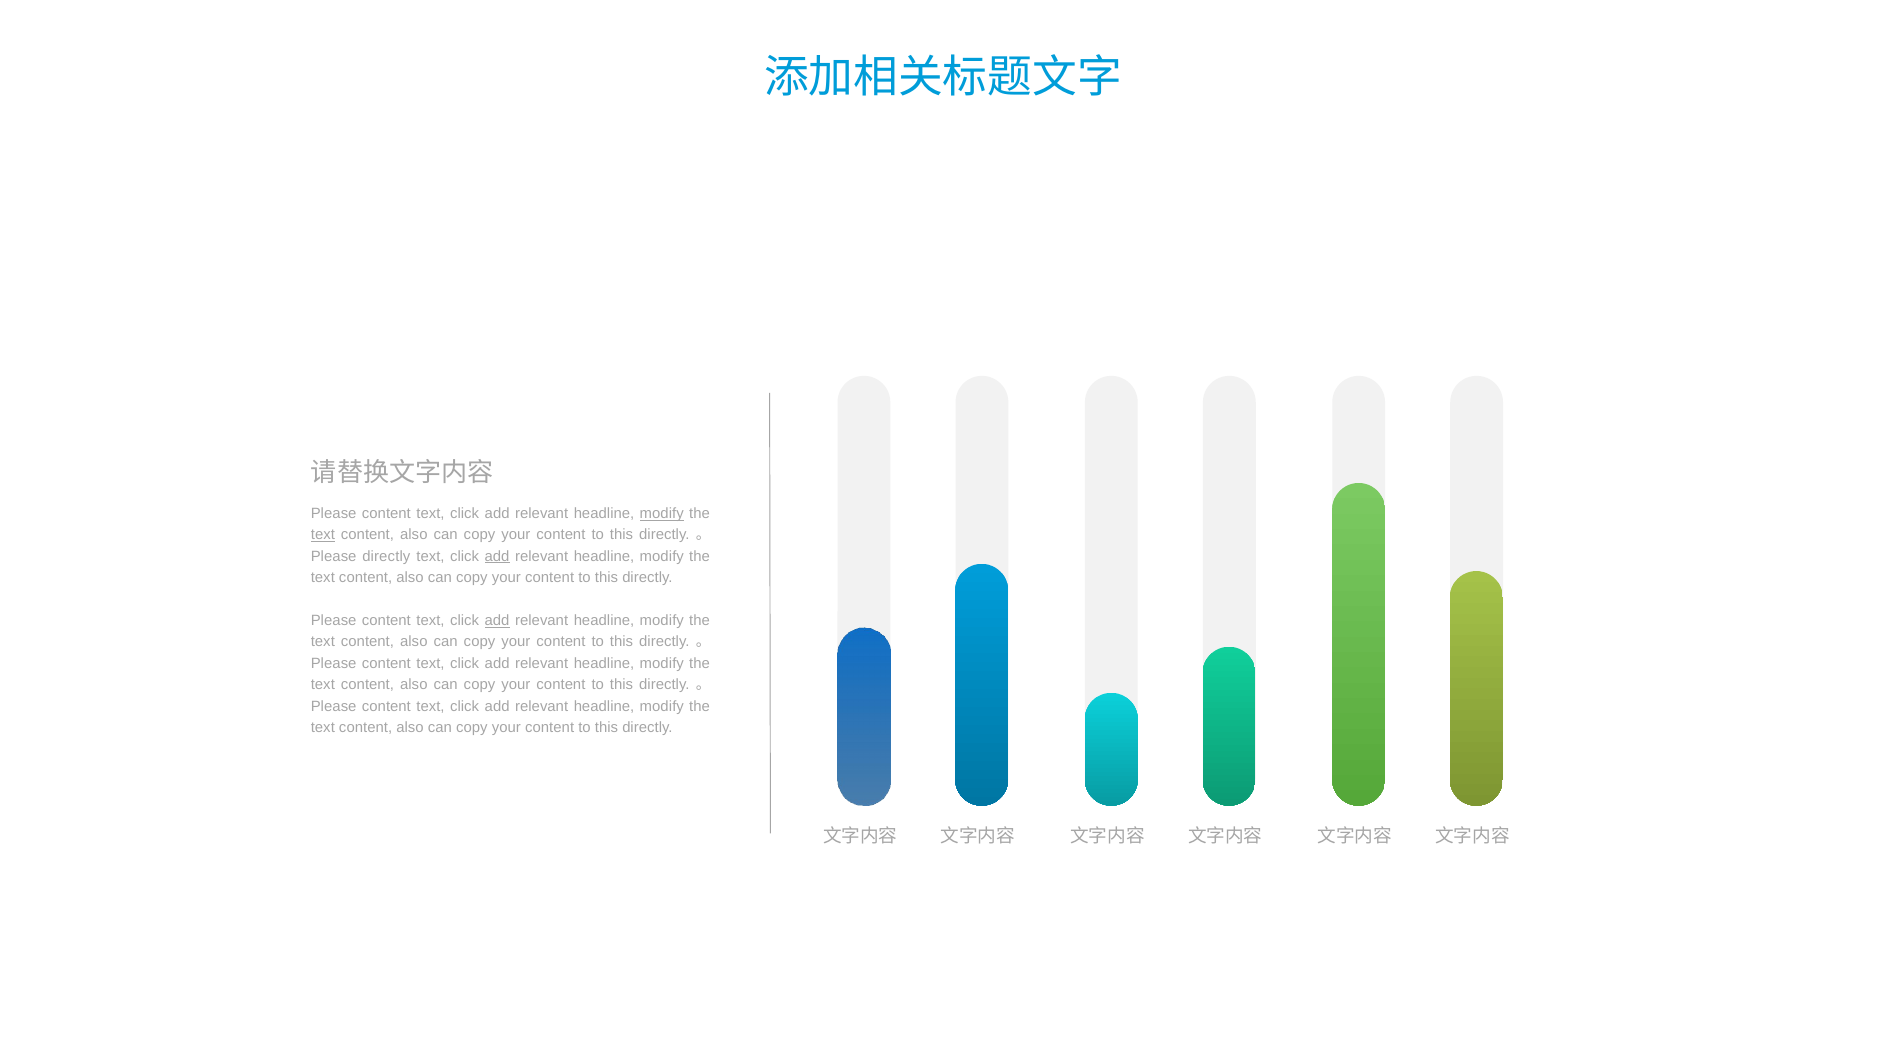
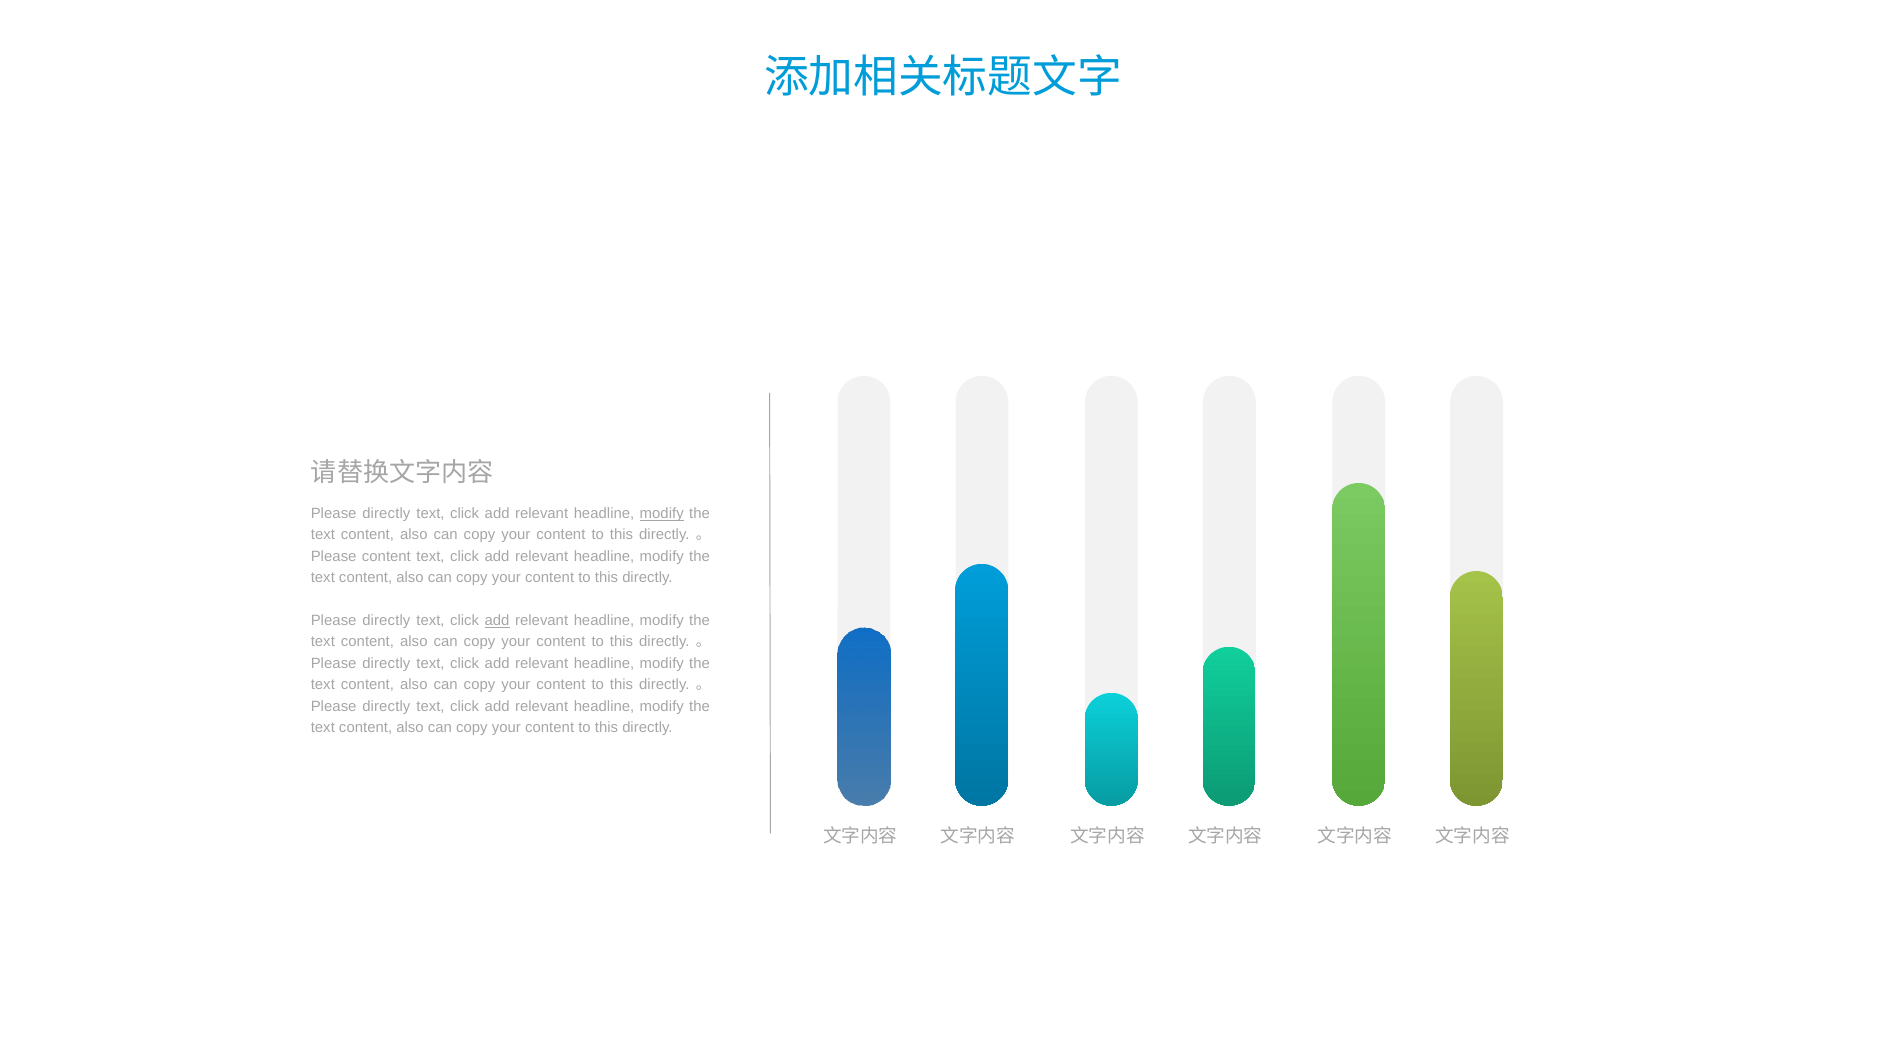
content at (386, 514): content -> directly
text at (323, 535) underline: present -> none
Please directly: directly -> content
add at (497, 556) underline: present -> none
content at (386, 621): content -> directly
content at (386, 663): content -> directly
content at (386, 706): content -> directly
